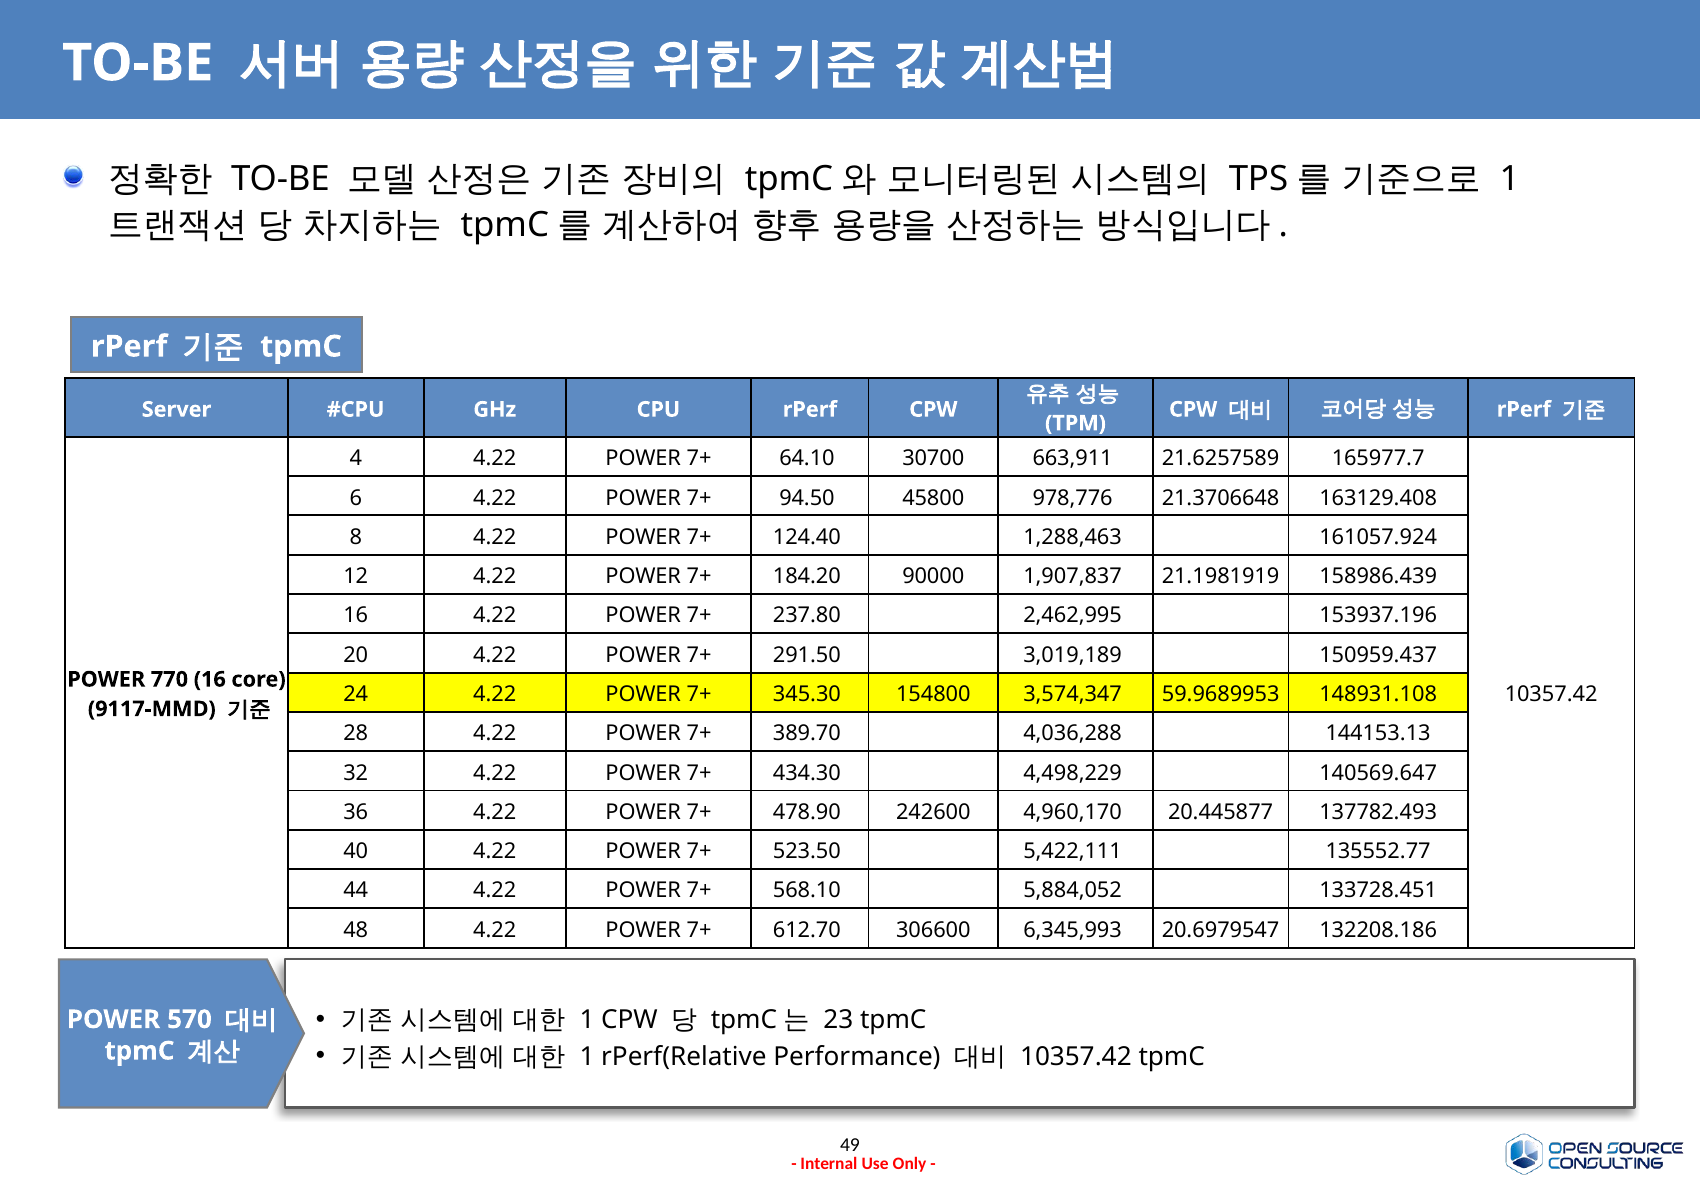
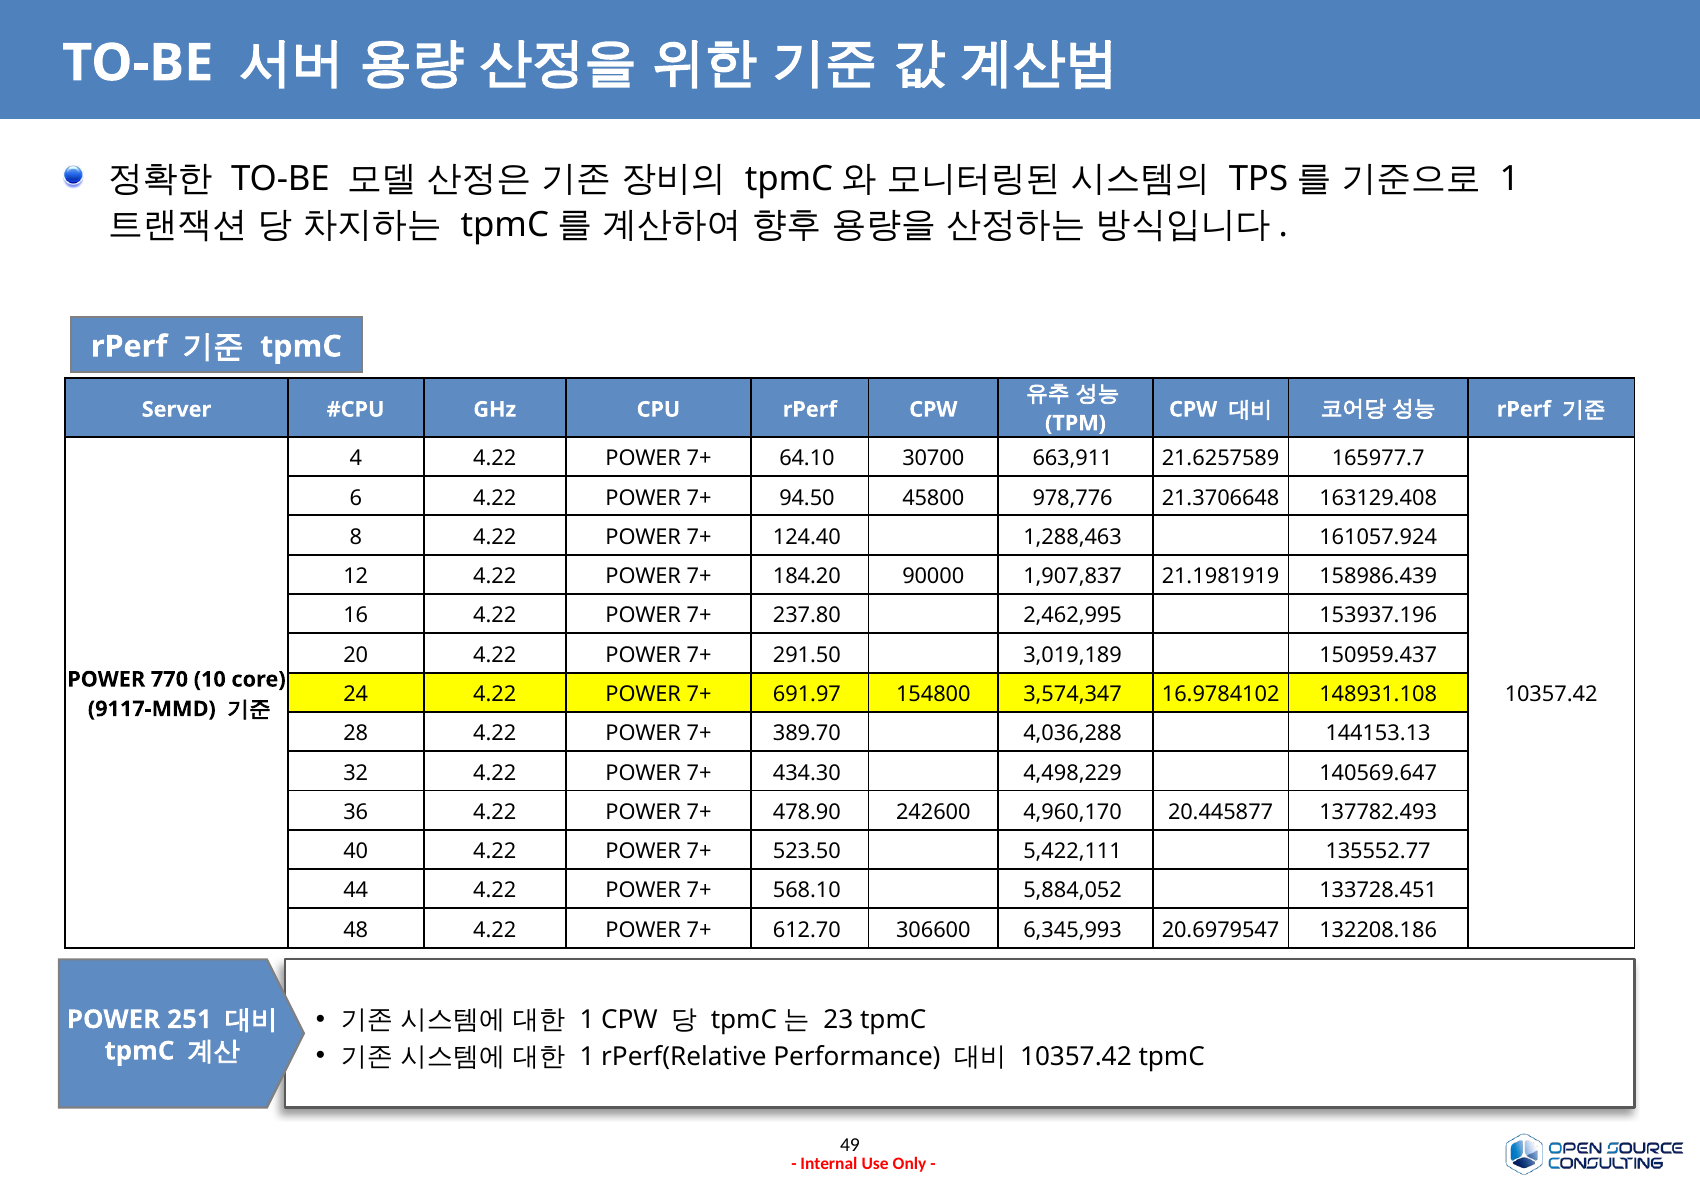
770 16: 16 -> 10
345.30: 345.30 -> 691.97
59.9689953: 59.9689953 -> 16.9784102
570: 570 -> 251
